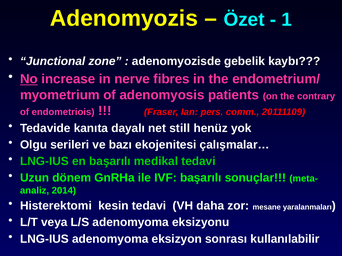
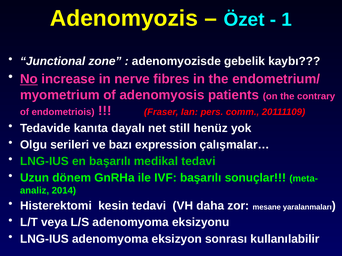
ekojenitesi: ekojenitesi -> expression
